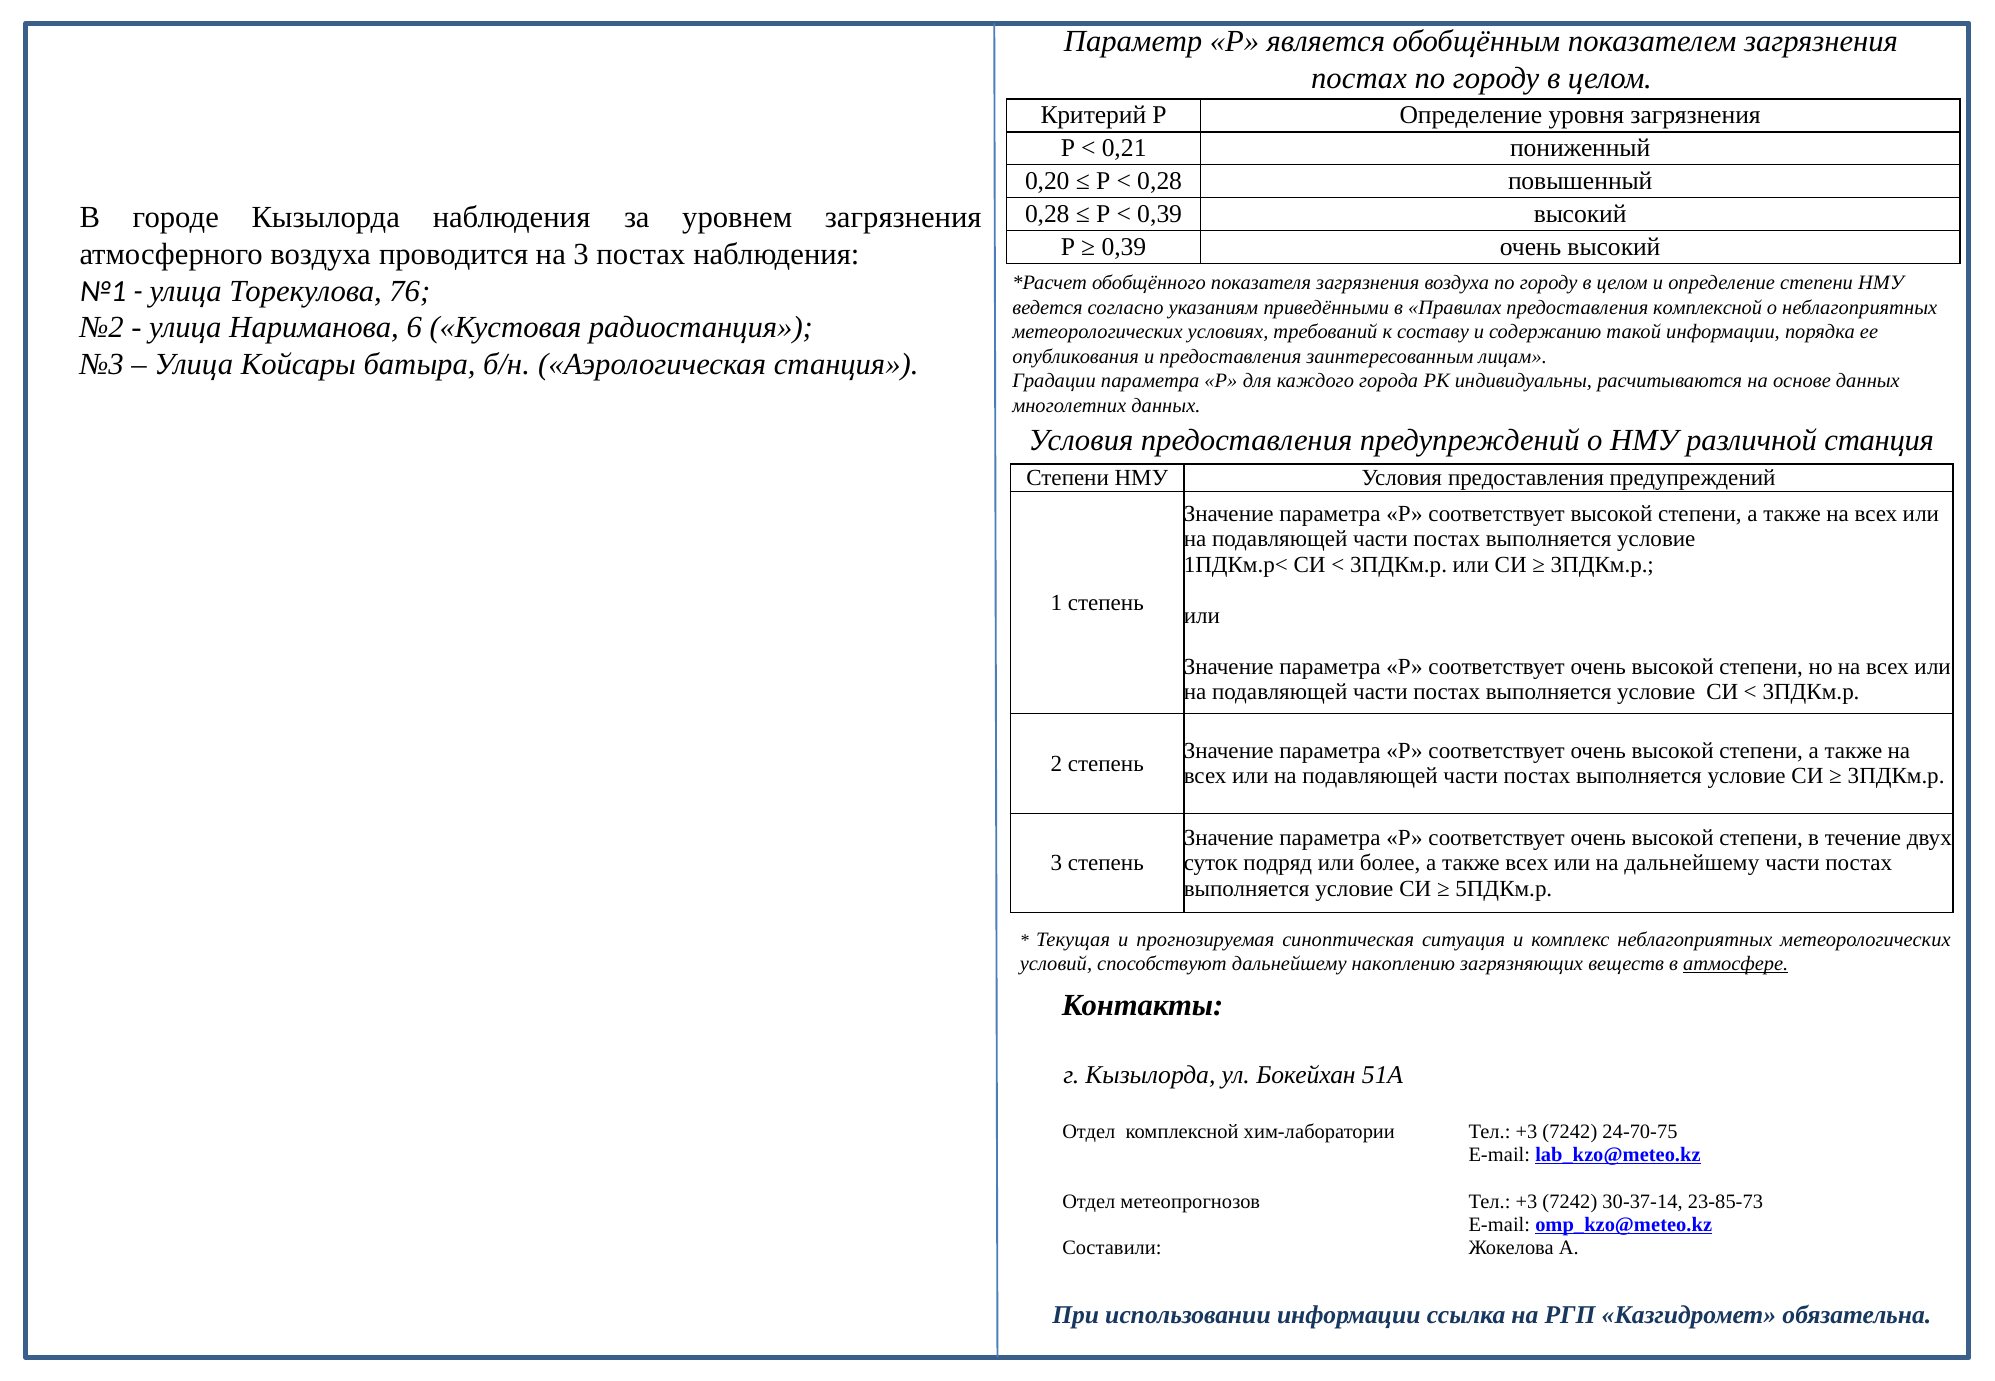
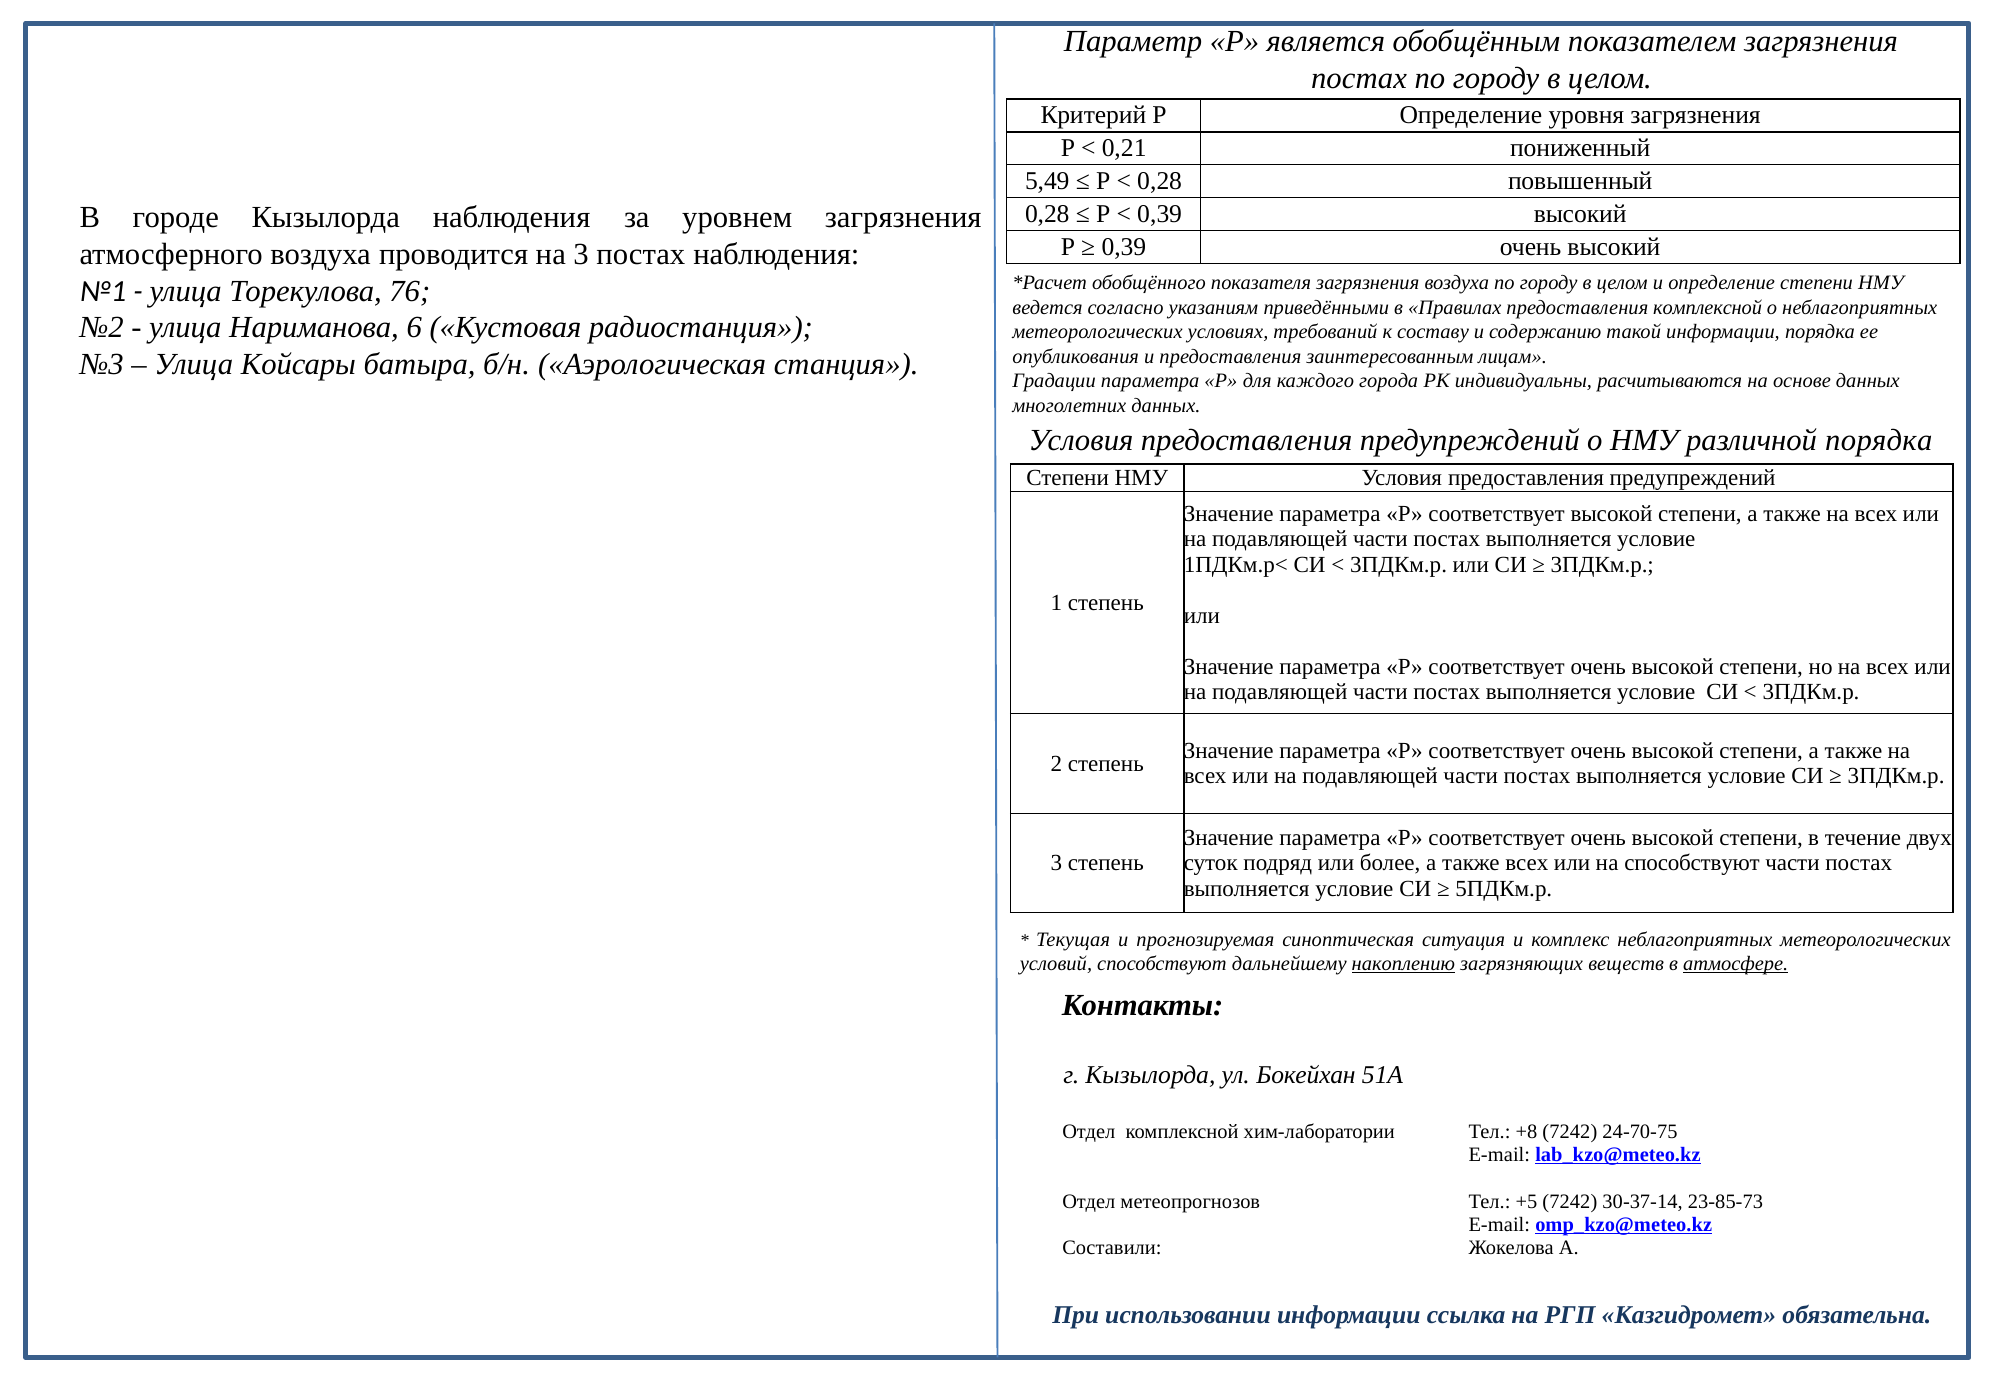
0,20: 0,20 -> 5,49
различной станция: станция -> порядка
на дальнейшему: дальнейшему -> способствуют
накоплению underline: none -> present
хим-лаборатории Тел +3: +3 -> +8
+3 at (1526, 1202): +3 -> +5
